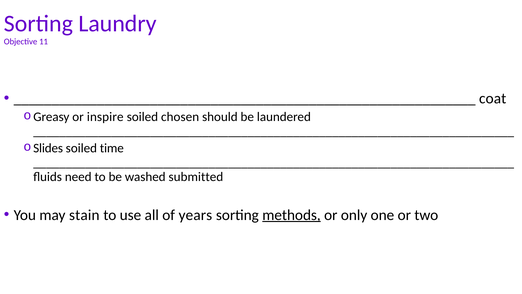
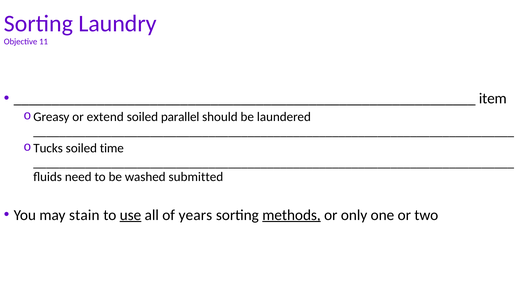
coat: coat -> item
inspire: inspire -> extend
chosen: chosen -> parallel
Slides: Slides -> Tucks
use underline: none -> present
